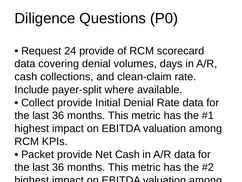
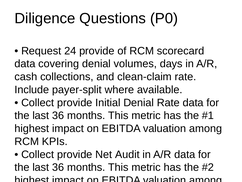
Packet at (38, 154): Packet -> Collect
Net Cash: Cash -> Audit
